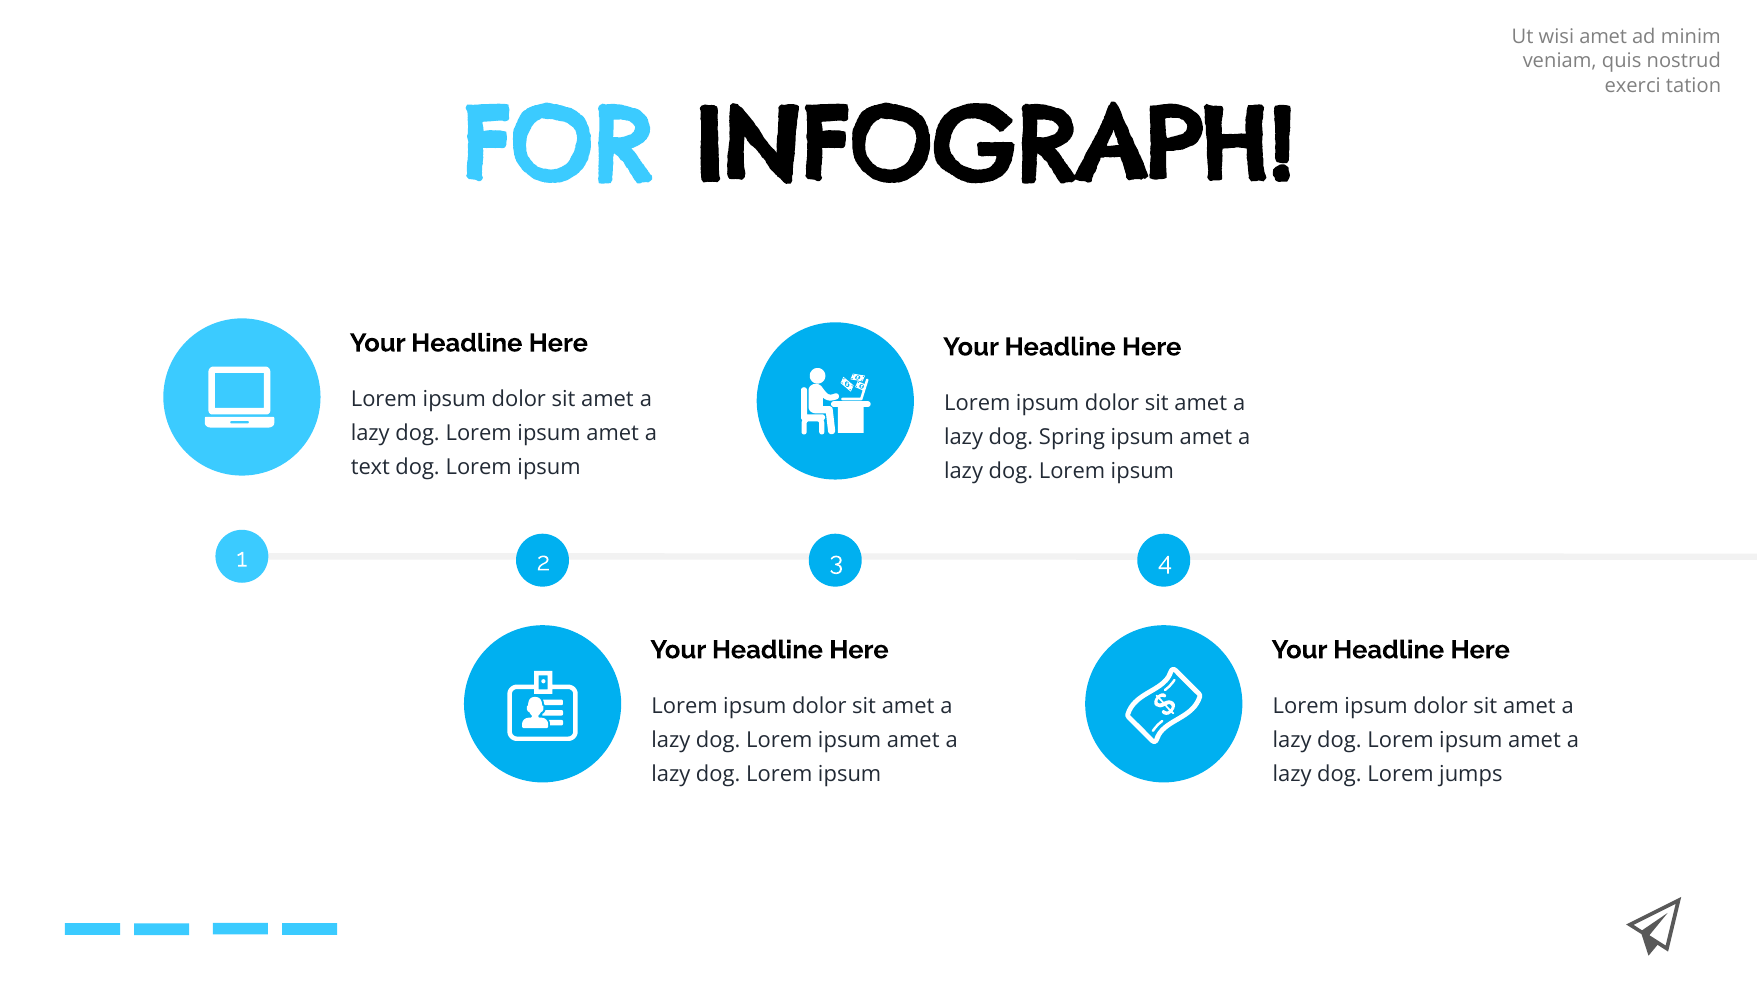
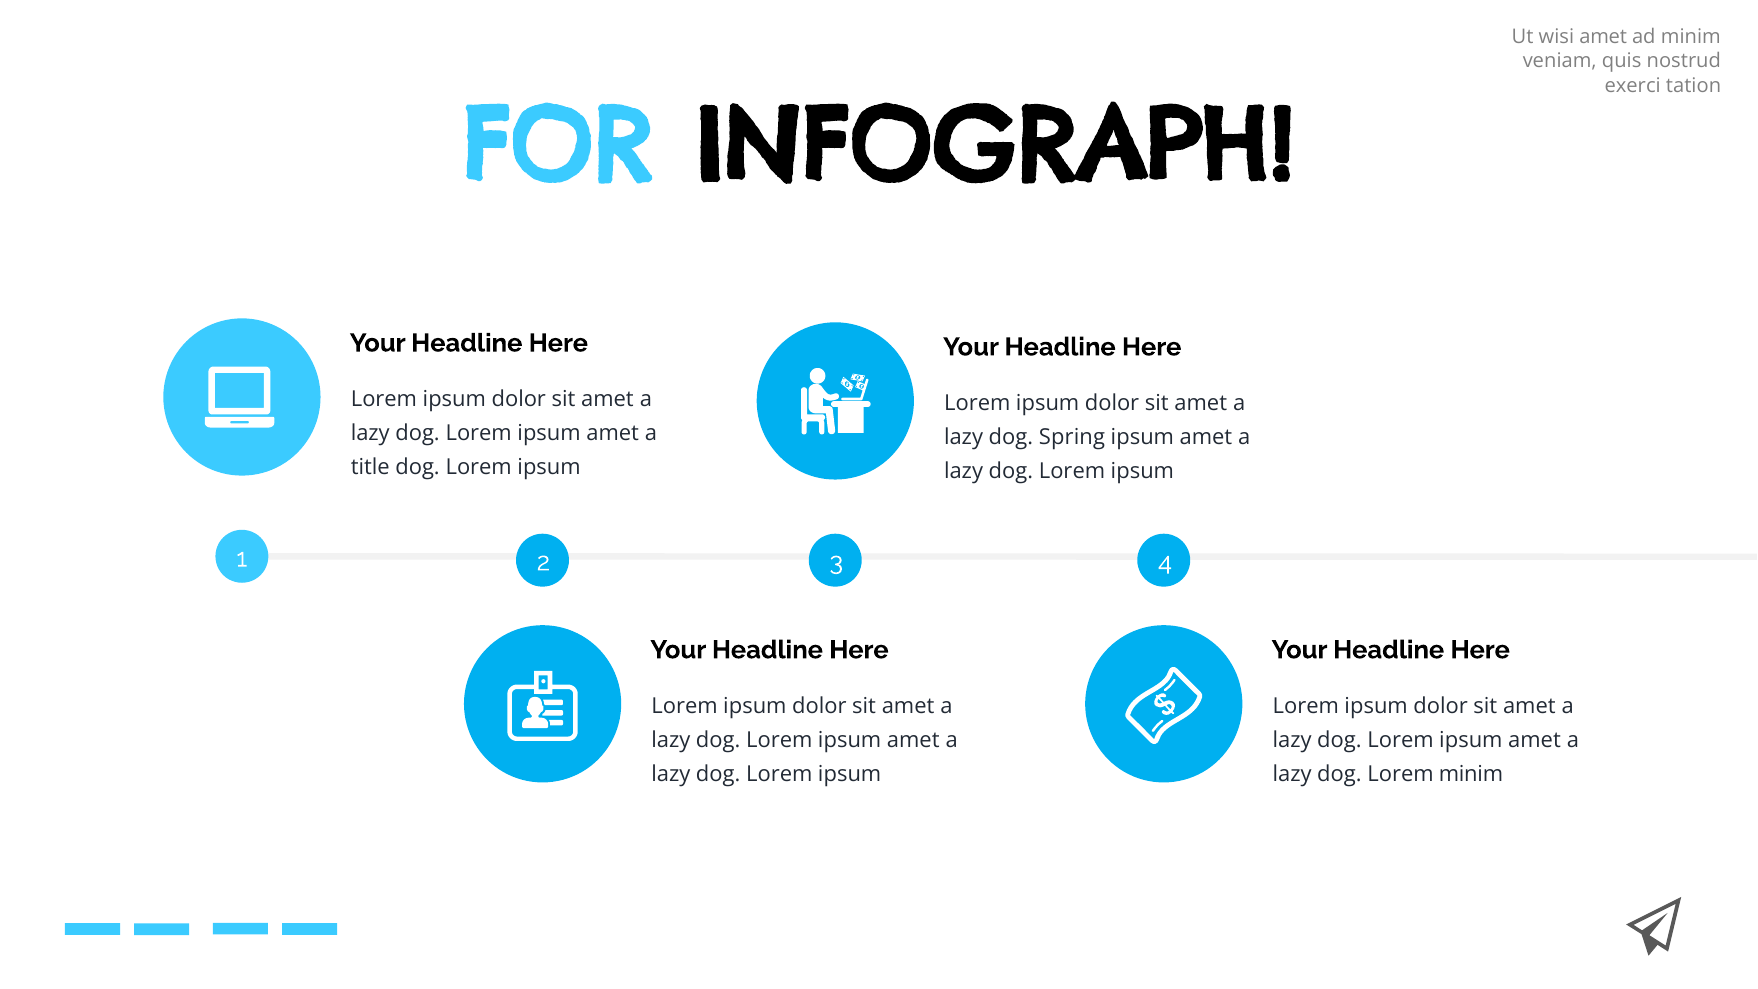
text: text -> title
Lorem jumps: jumps -> minim
